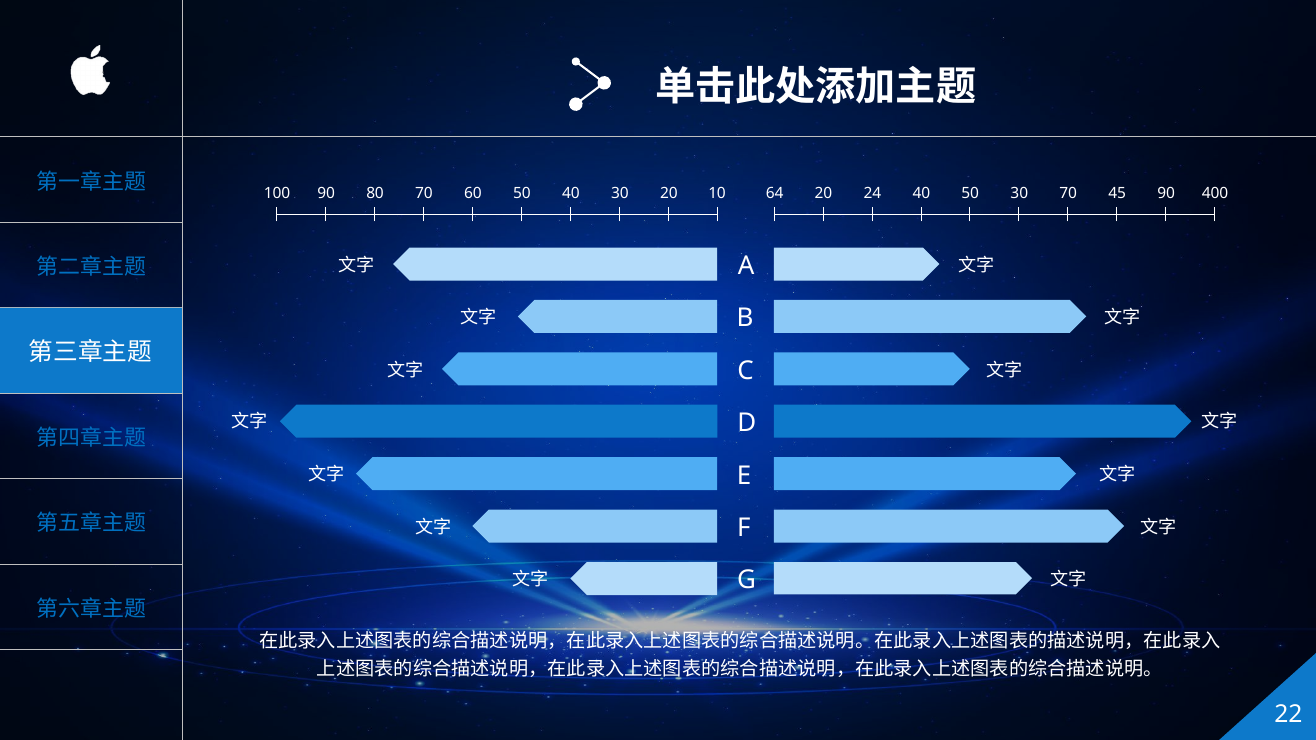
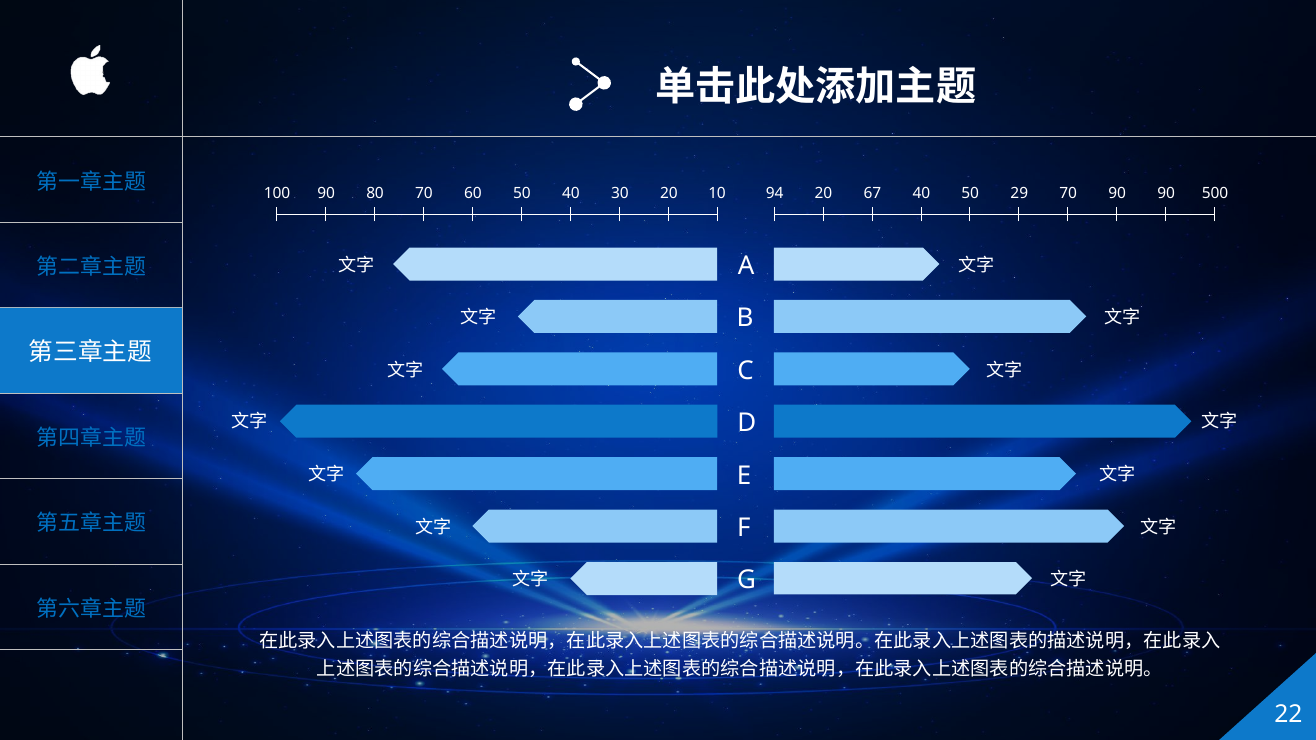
64: 64 -> 94
24: 24 -> 67
50 30: 30 -> 29
70 45: 45 -> 90
400: 400 -> 500
